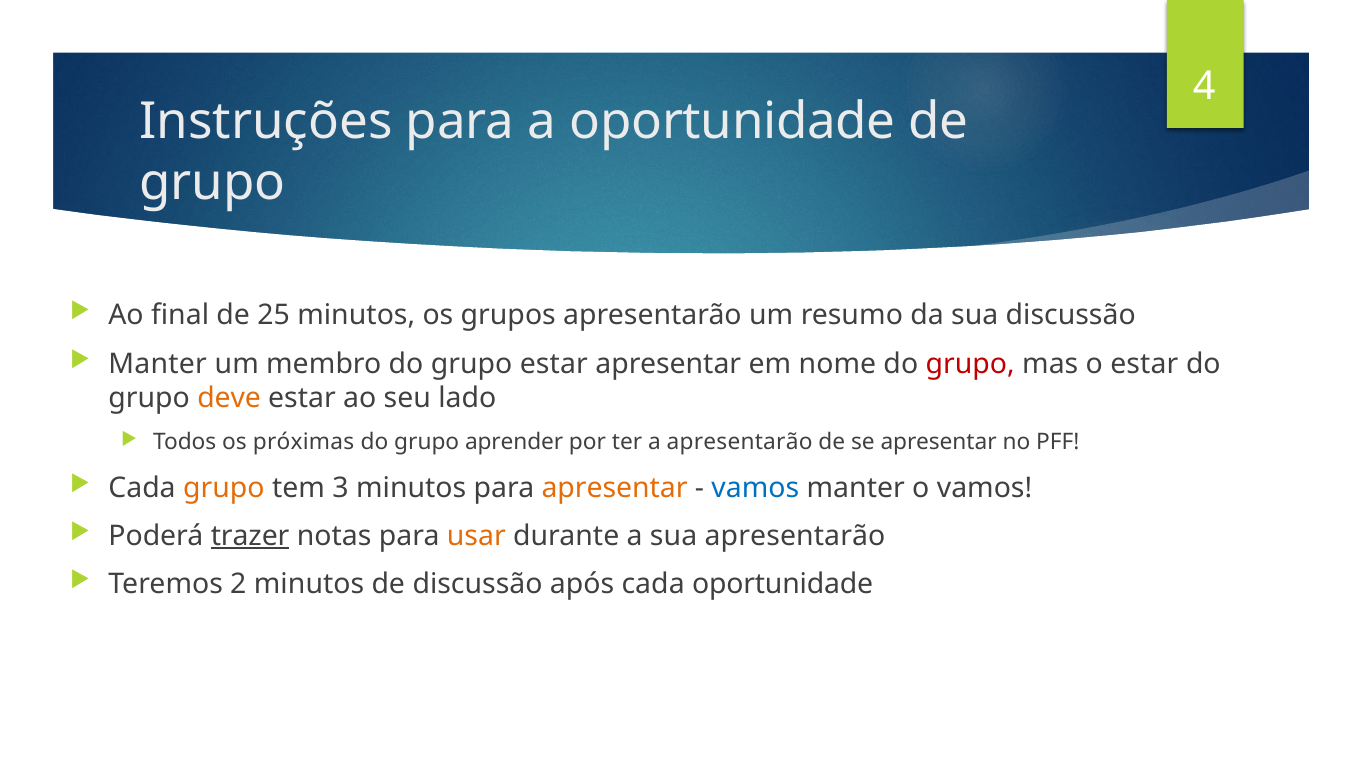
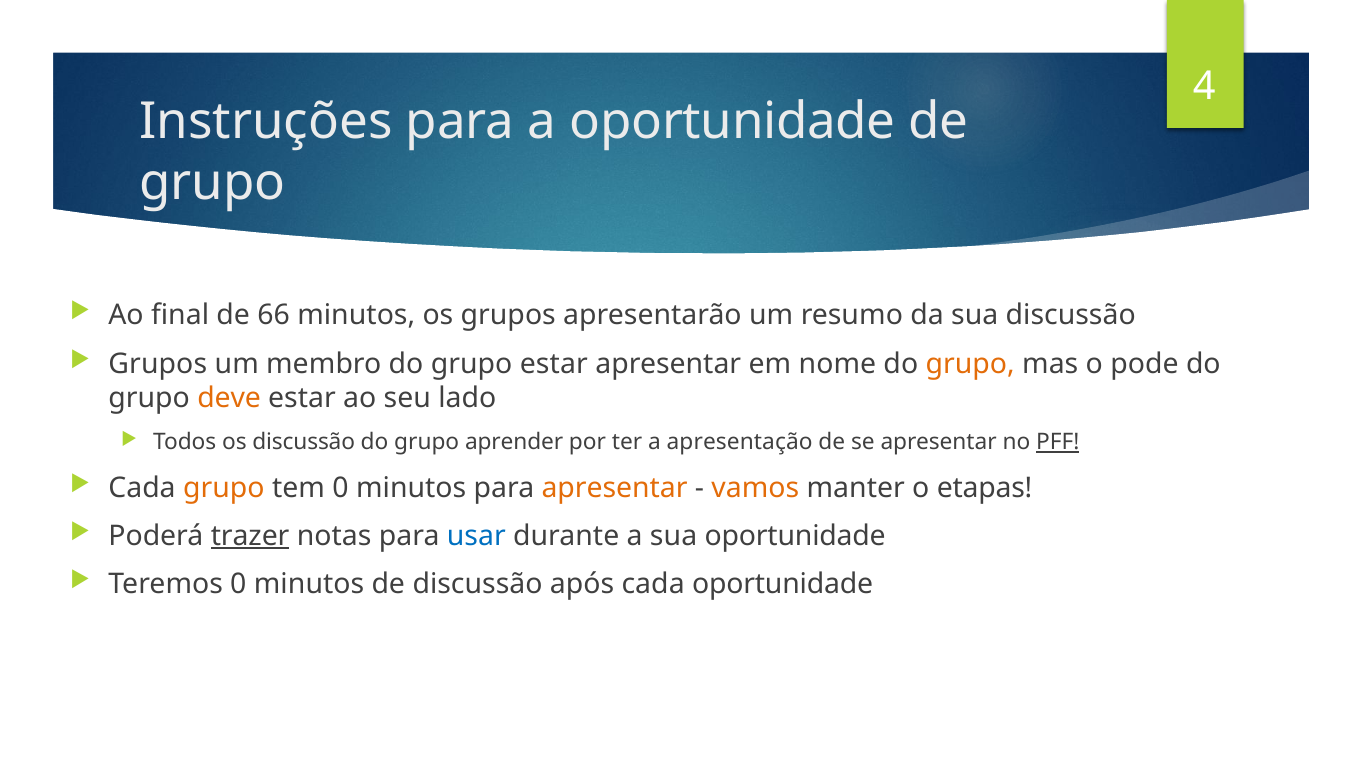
25: 25 -> 66
Manter at (158, 364): Manter -> Grupos
grupo at (970, 364) colour: red -> orange
o estar: estar -> pode
os próximas: próximas -> discussão
a apresentarão: apresentarão -> apresentação
PFF underline: none -> present
tem 3: 3 -> 0
vamos at (755, 487) colour: blue -> orange
o vamos: vamos -> etapas
usar colour: orange -> blue
sua apresentarão: apresentarão -> oportunidade
Teremos 2: 2 -> 0
